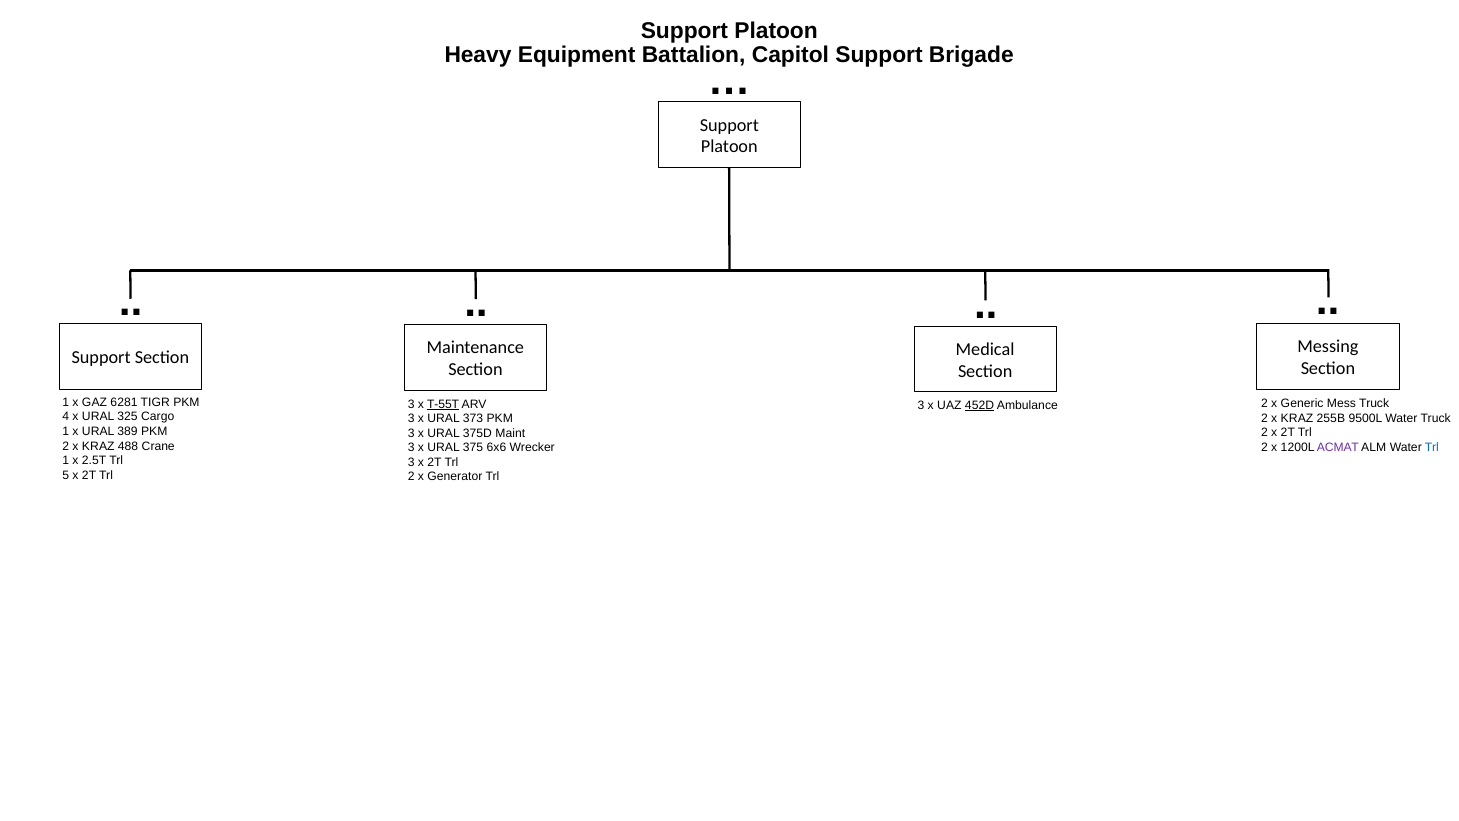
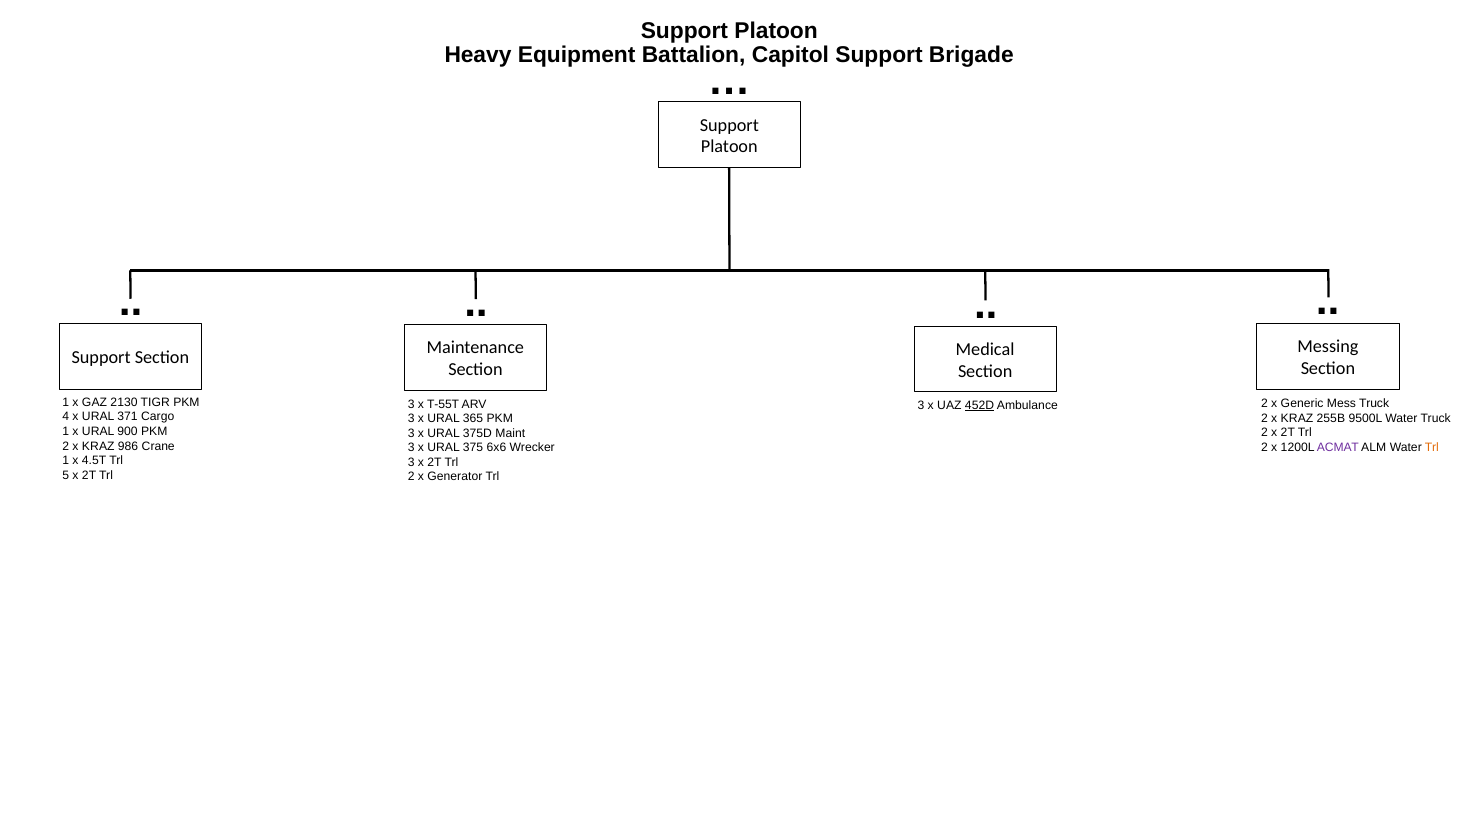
6281: 6281 -> 2130
T-55T underline: present -> none
325: 325 -> 371
373: 373 -> 365
389: 389 -> 900
488: 488 -> 986
Trl at (1432, 447) colour: blue -> orange
2.5T: 2.5T -> 4.5T
